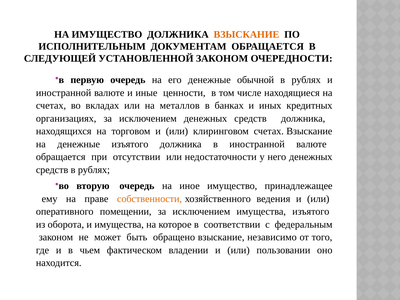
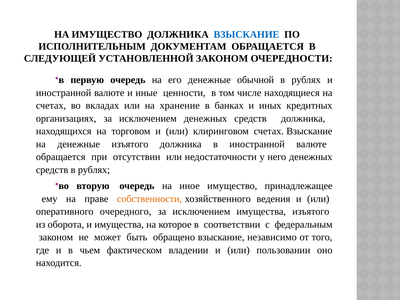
ВЗЫСКАНИЕ at (246, 35) colour: orange -> blue
металлов: металлов -> хранение
помещении: помещении -> очередного
